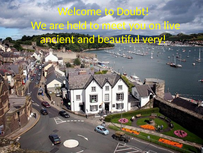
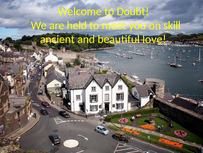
live: live -> skill
very: very -> love
